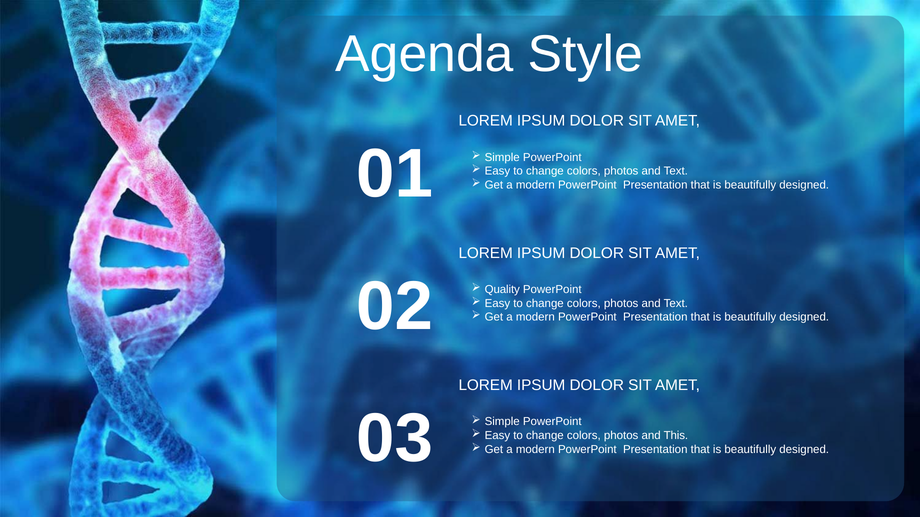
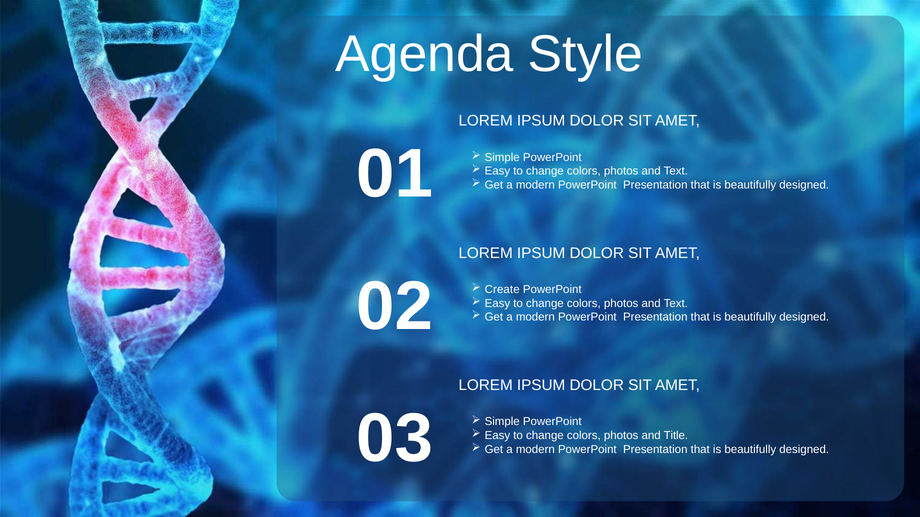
Quality: Quality -> Create
This: This -> Title
